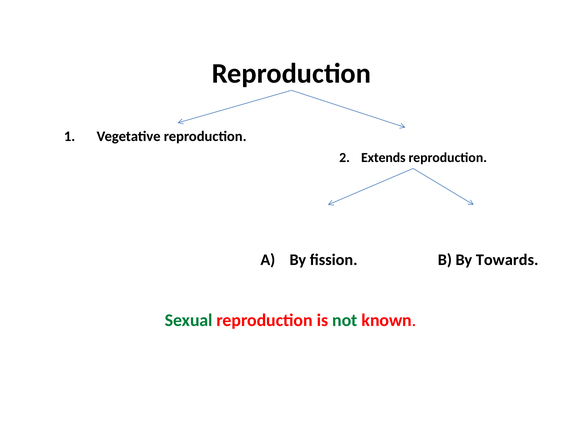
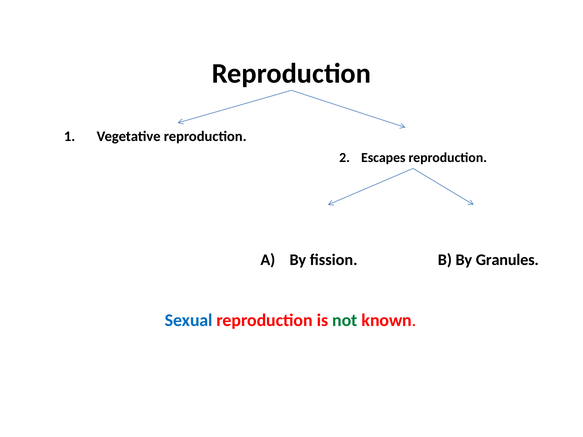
Extends: Extends -> Escapes
Towards: Towards -> Granules
Sexual colour: green -> blue
